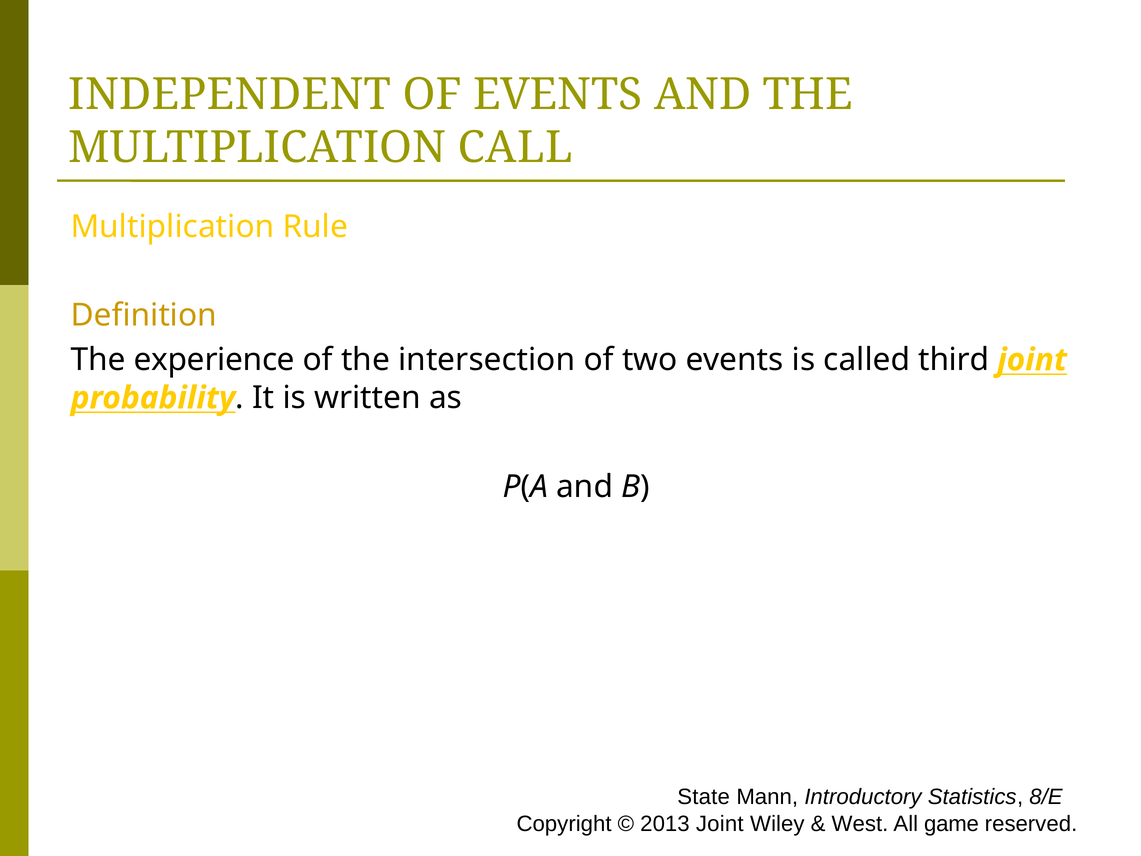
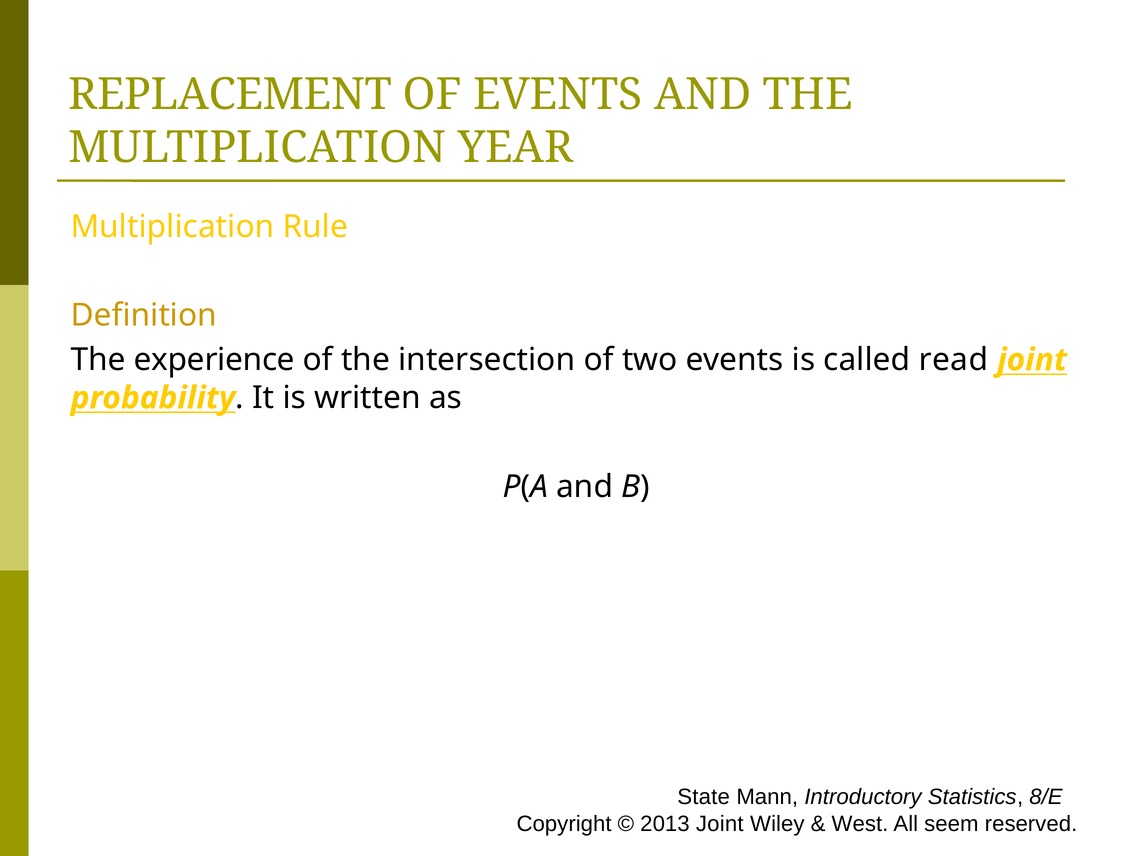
INDEPENDENT: INDEPENDENT -> REPLACEMENT
CALL: CALL -> YEAR
third: third -> read
game: game -> seem
